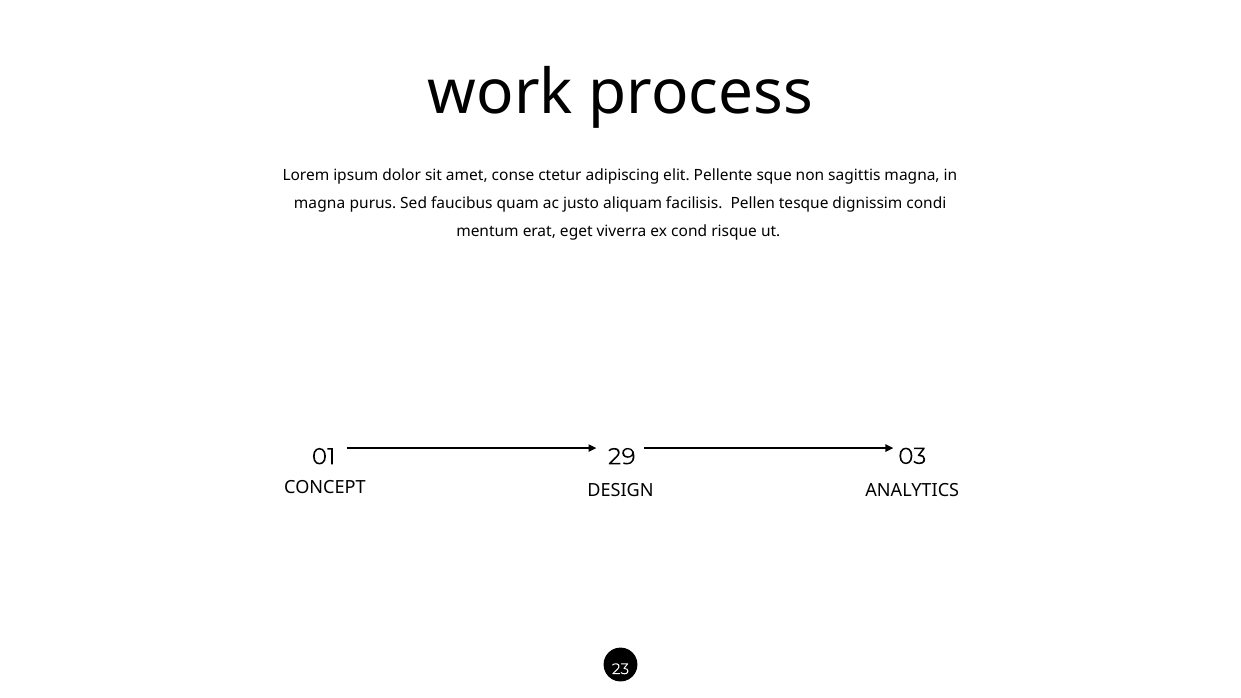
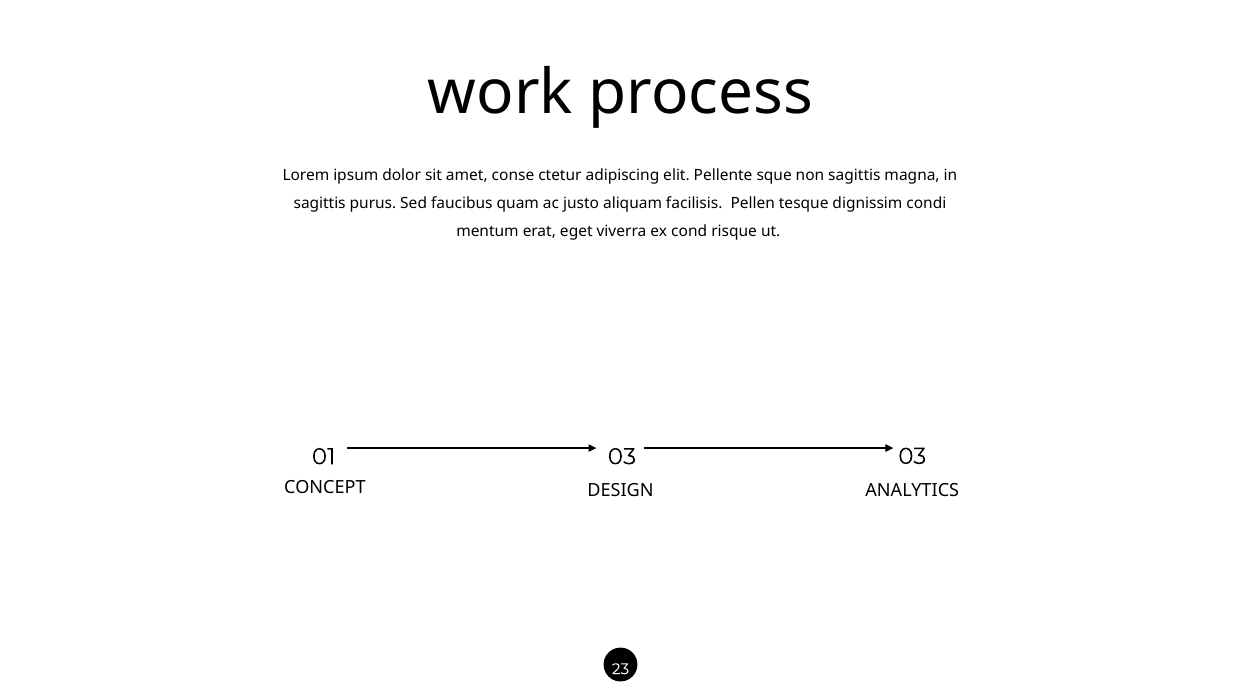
magna at (320, 204): magna -> sagittis
01 29: 29 -> 03
